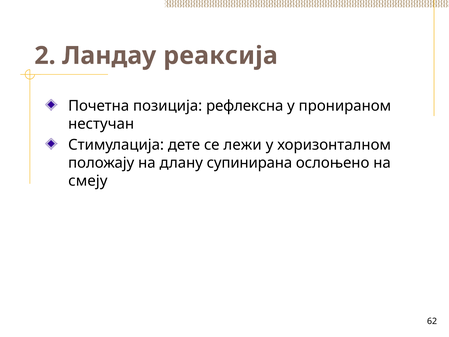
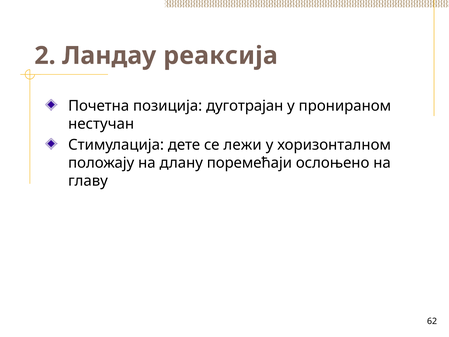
рефлексна: рефлексна -> дуготрајан
супинирана: супинирана -> поремећаји
смеју: смеју -> главу
